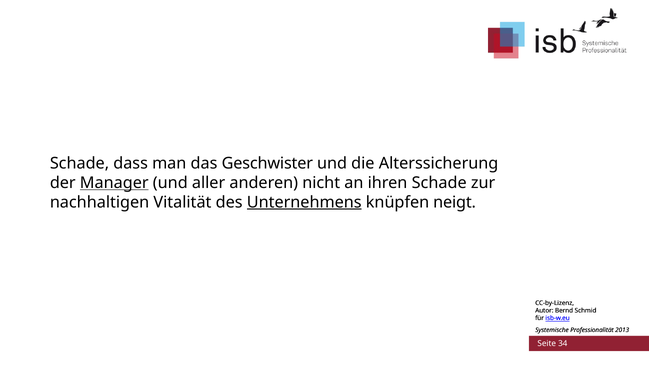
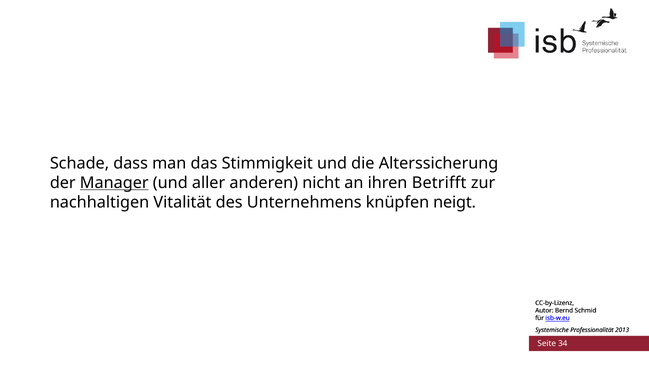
Geschwister: Geschwister -> Stimmigkeit
ihren Schade: Schade -> Betrifft
Unternehmens underline: present -> none
